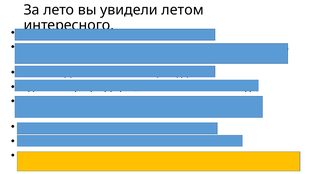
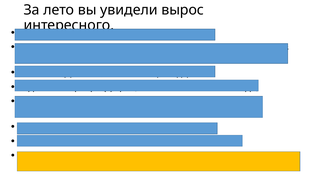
увидели летом: летом -> вырос
